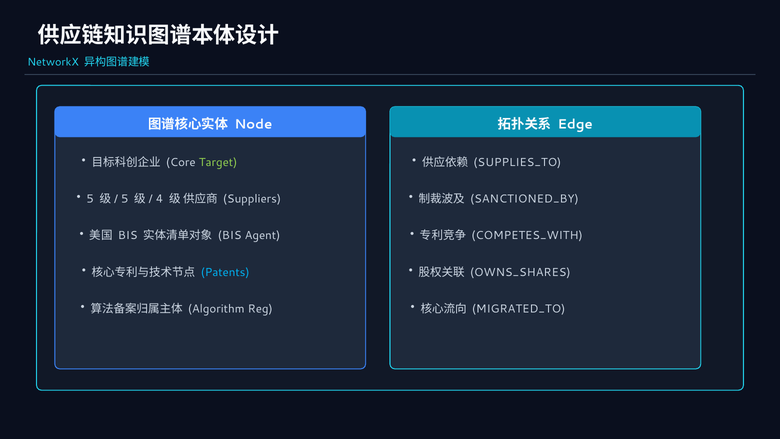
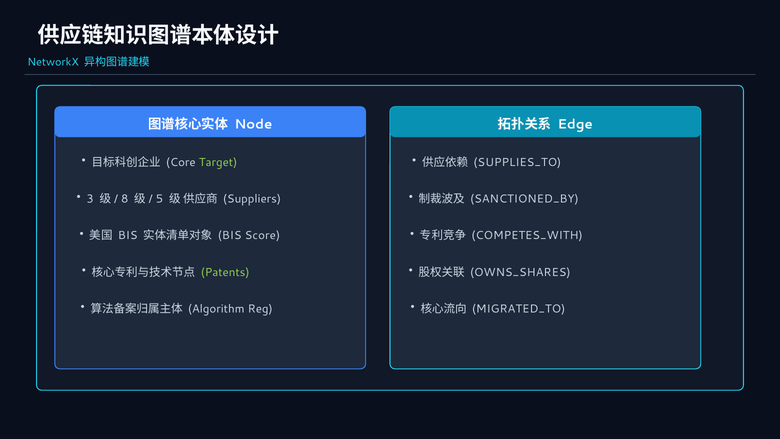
5 at (90, 199): 5 -> 3
5 at (125, 199): 5 -> 8
4: 4 -> 5
Agent: Agent -> Score
Patents colour: light blue -> light green
